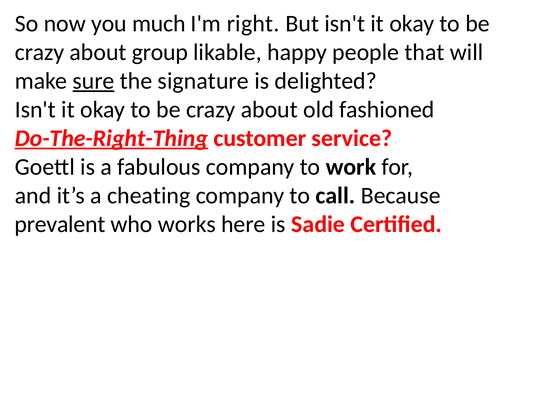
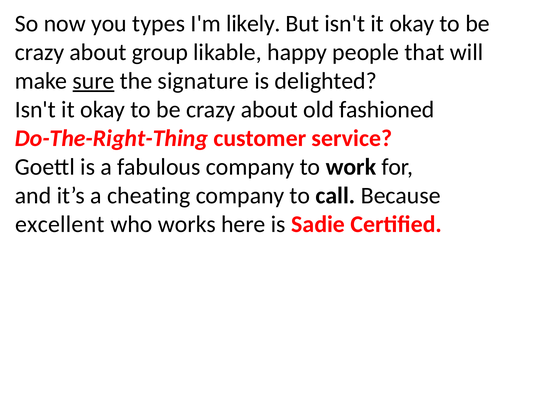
much: much -> types
right: right -> likely
Do-The-Right-Thing underline: present -> none
prevalent: prevalent -> excellent
